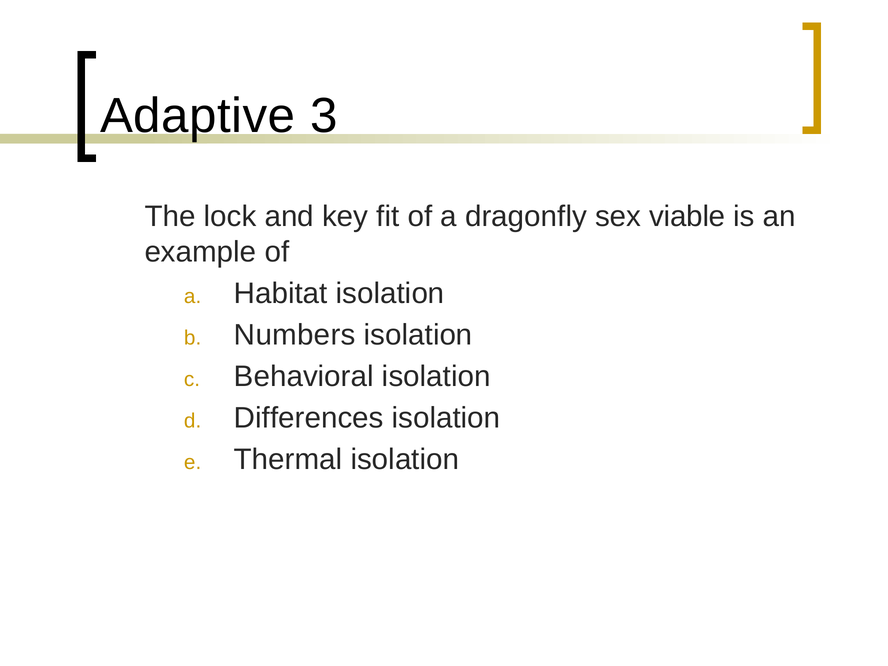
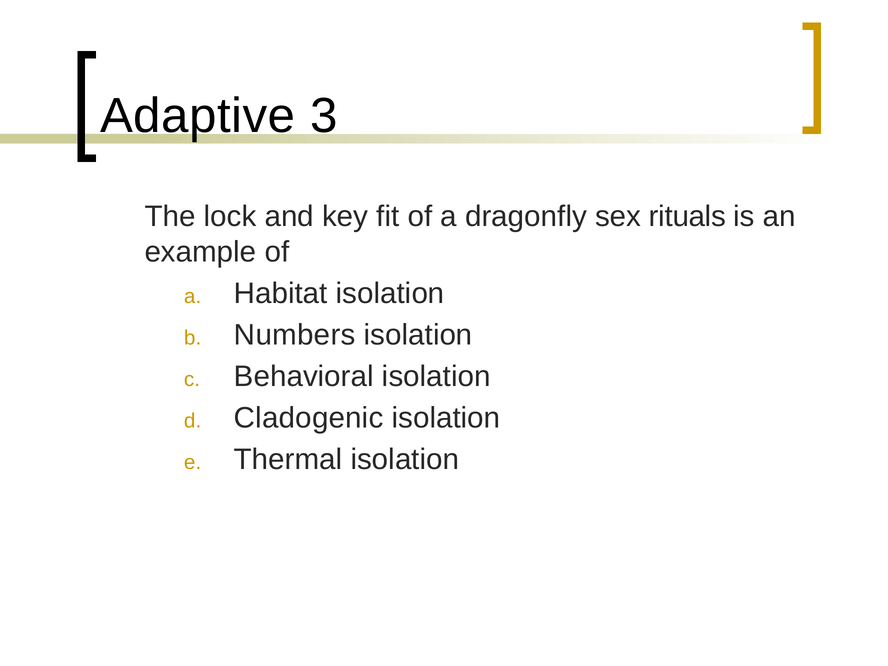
viable: viable -> rituals
Differences: Differences -> Cladogenic
